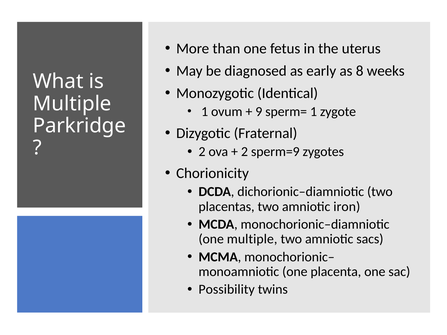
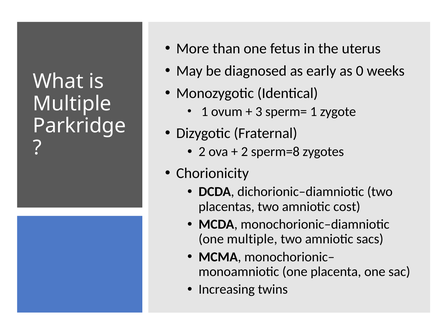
8: 8 -> 0
9: 9 -> 3
sperm=9: sperm=9 -> sperm=8
iron: iron -> cost
Possibility: Possibility -> Increasing
